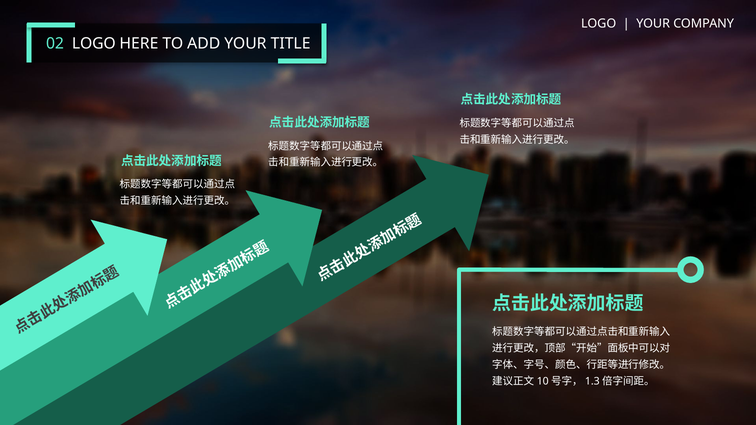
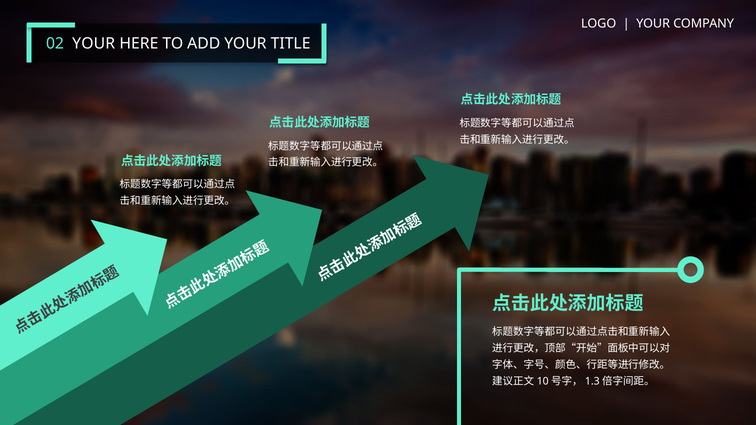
02 LOGO: LOGO -> YOUR
